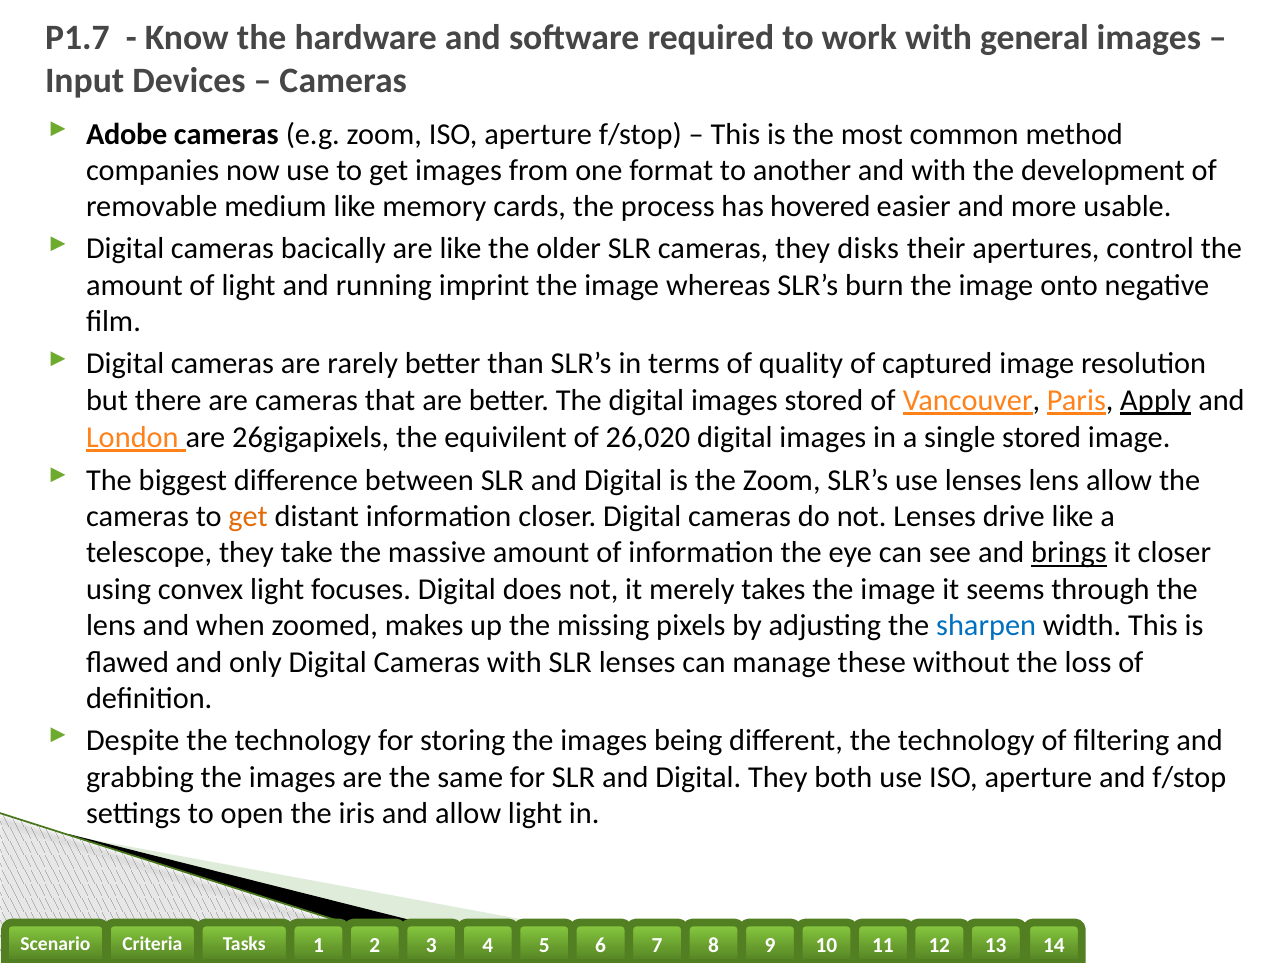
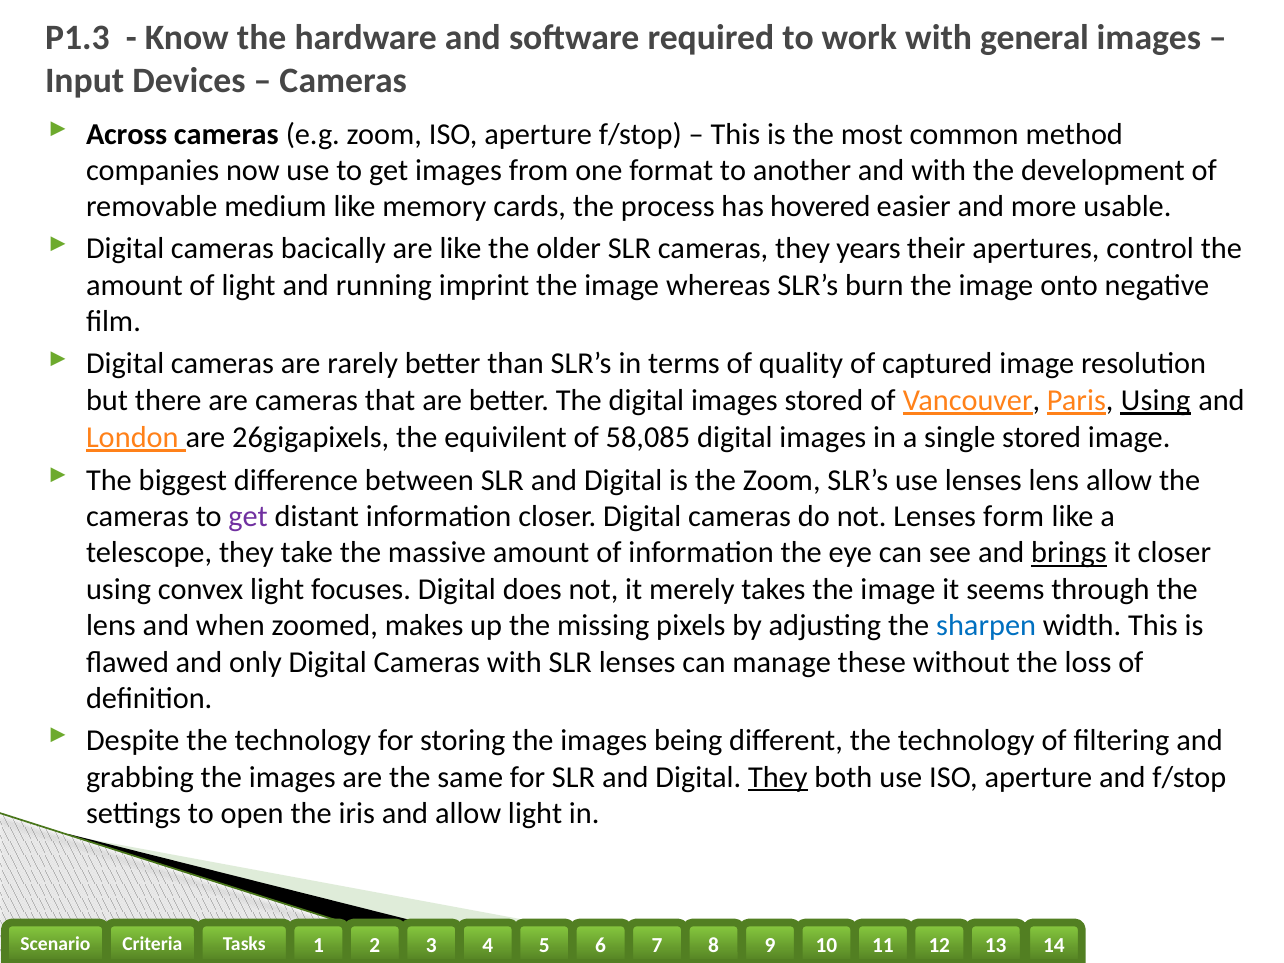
P1.7: P1.7 -> P1.3
Adobe: Adobe -> Across
disks: disks -> years
Paris Apply: Apply -> Using
26,020: 26,020 -> 58,085
get at (248, 516) colour: orange -> purple
drive: drive -> form
They at (778, 777) underline: none -> present
